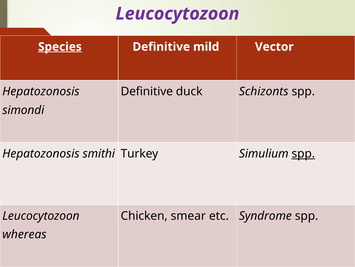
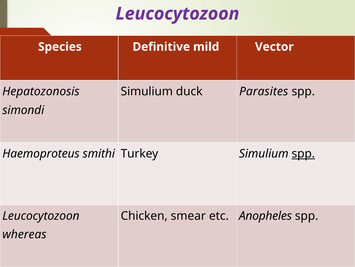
Species underline: present -> none
Definitive at (147, 91): Definitive -> Simulium
Schizonts: Schizonts -> Parasites
Hepatozonosis at (41, 153): Hepatozonosis -> Haemoproteus
Syndrome: Syndrome -> Anopheles
